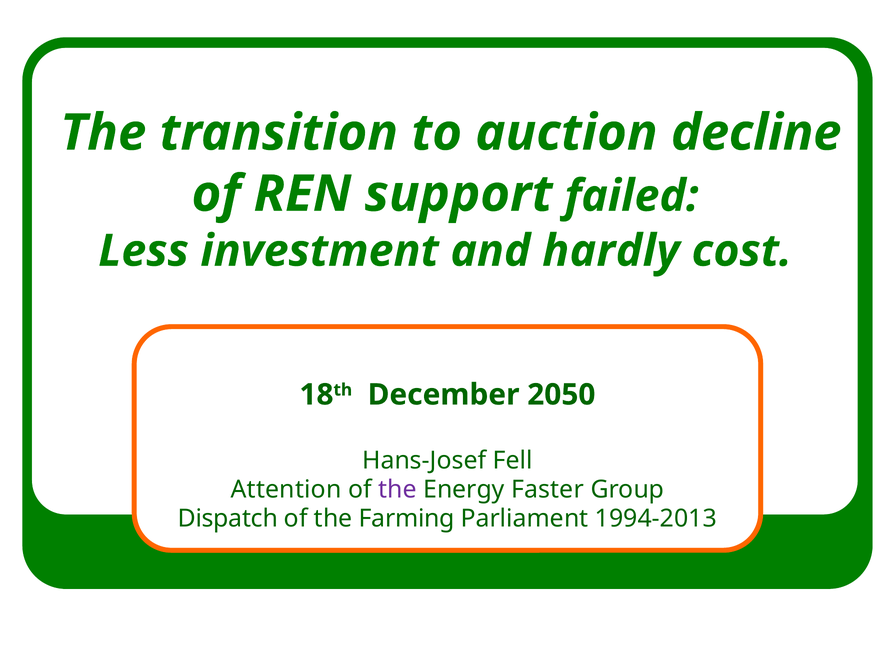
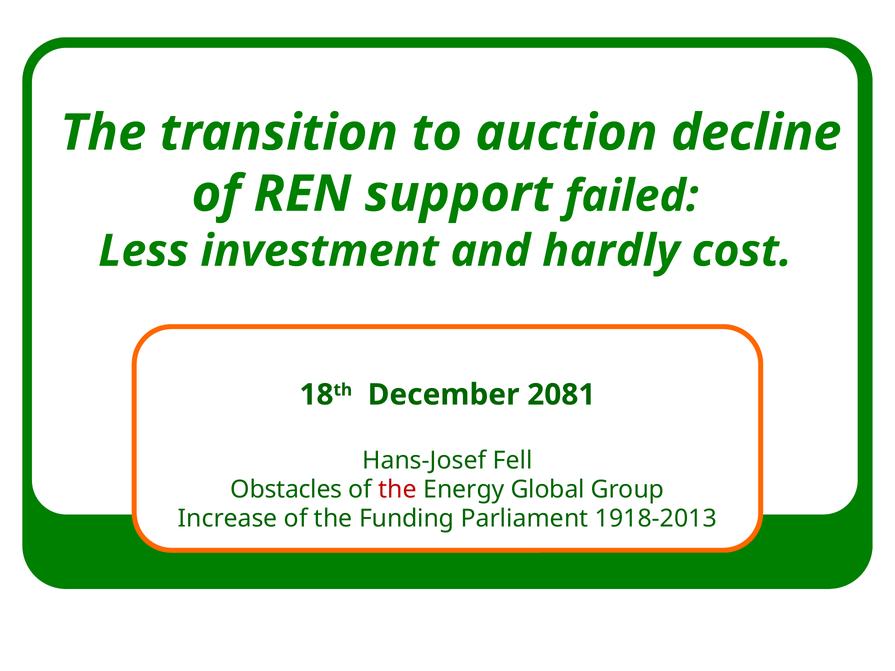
2050: 2050 -> 2081
Attention: Attention -> Obstacles
the at (398, 490) colour: purple -> red
Faster: Faster -> Global
Dispatch: Dispatch -> Increase
Farming: Farming -> Funding
1994-2013: 1994-2013 -> 1918-2013
